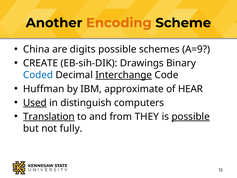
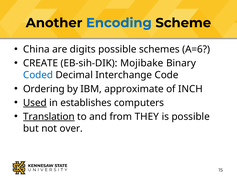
Encoding colour: orange -> blue
A=9: A=9 -> A=6
Drawings: Drawings -> Mojibake
Interchange underline: present -> none
Huffman: Huffman -> Ordering
HEAR: HEAR -> INCH
distinguish: distinguish -> establishes
possible at (191, 116) underline: present -> none
fully: fully -> over
